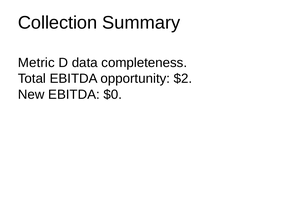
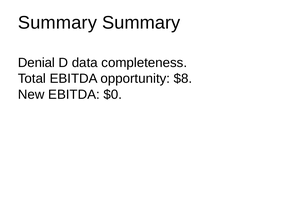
Collection at (58, 23): Collection -> Summary
Metric: Metric -> Denial
$2: $2 -> $8
